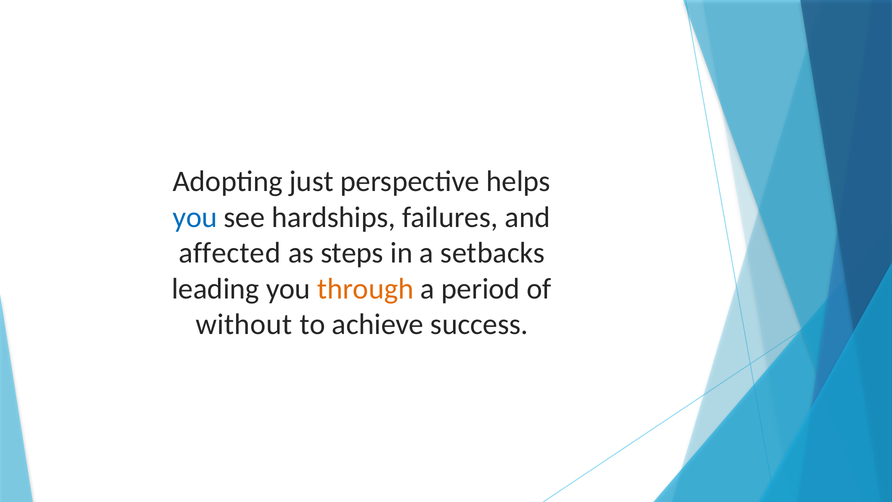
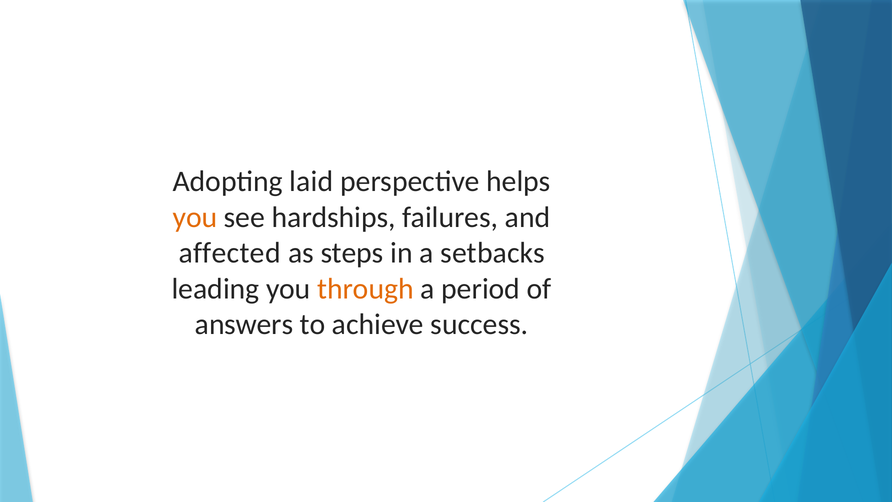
just: just -> laid
you at (195, 217) colour: blue -> orange
without: without -> answers
